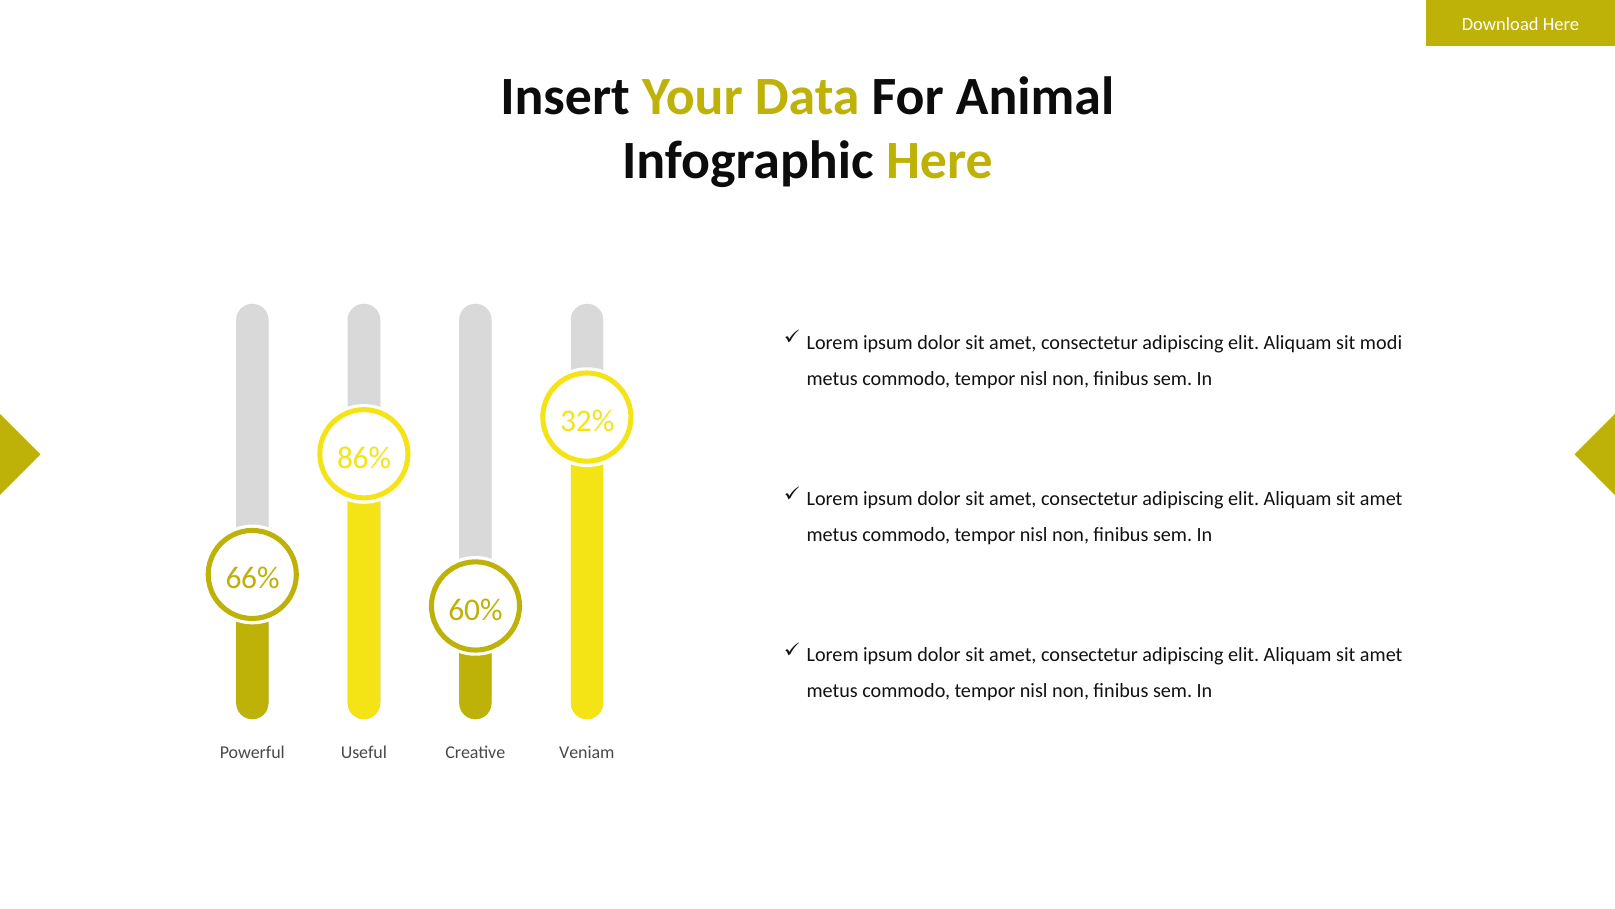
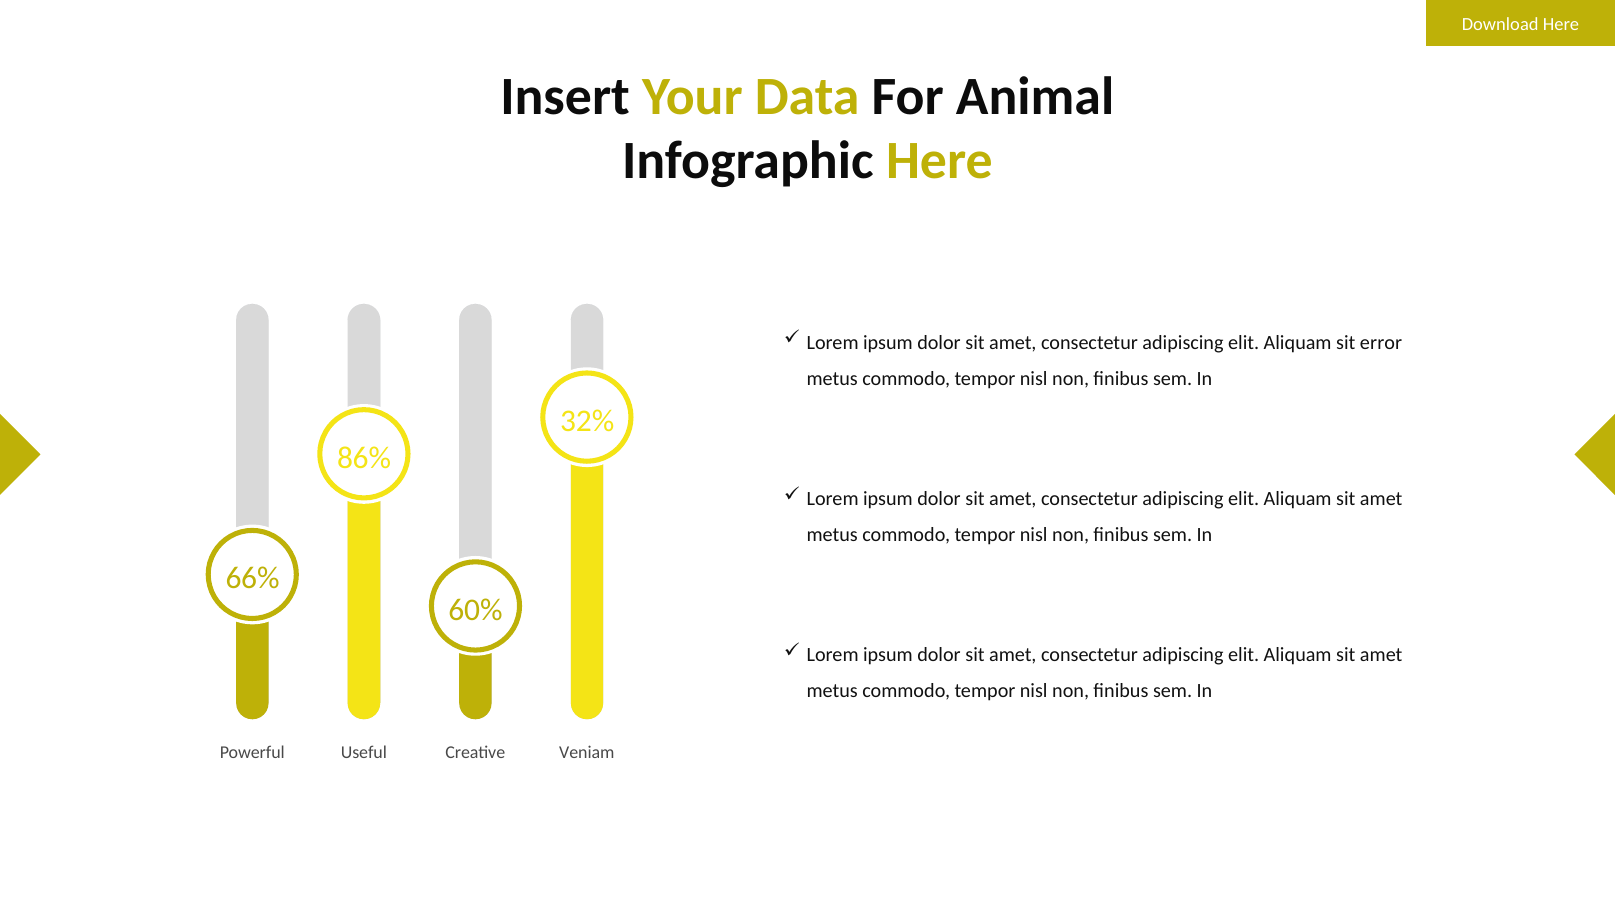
modi: modi -> error
